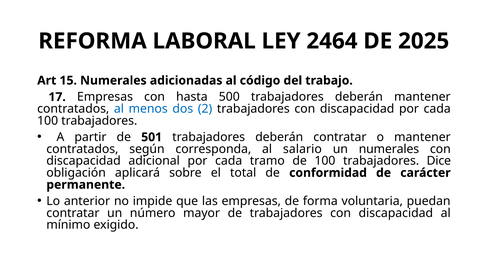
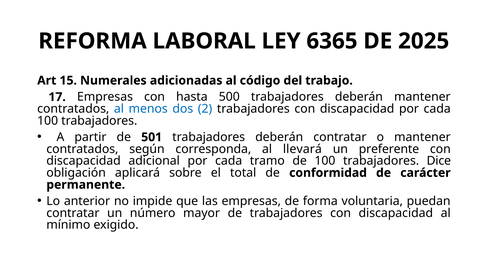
2464: 2464 -> 6365
salario: salario -> llevará
un numerales: numerales -> preferente
